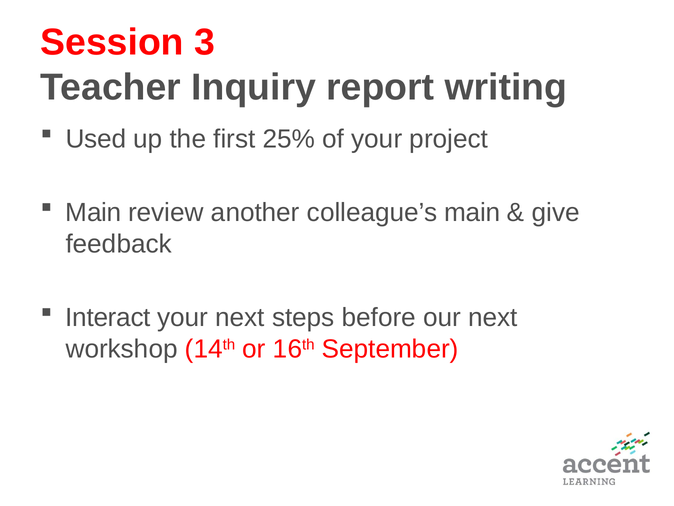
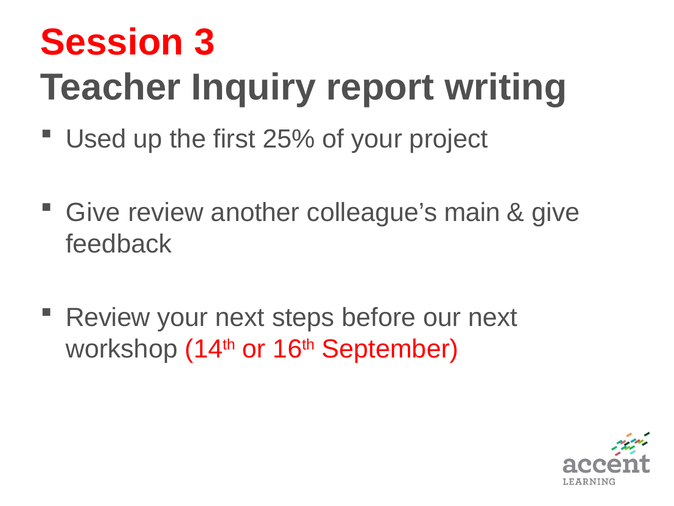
Main at (93, 212): Main -> Give
Interact at (108, 317): Interact -> Review
